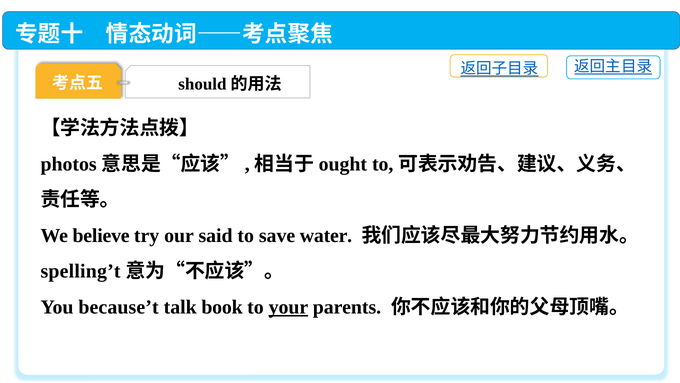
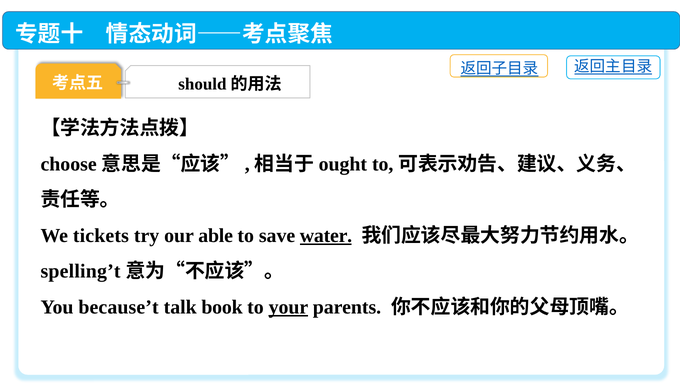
photos: photos -> choose
believe: believe -> tickets
said: said -> able
water underline: none -> present
